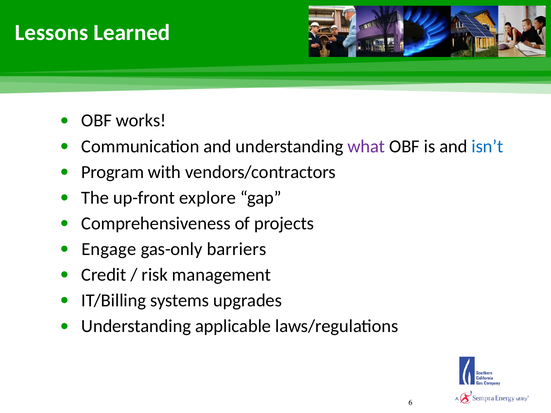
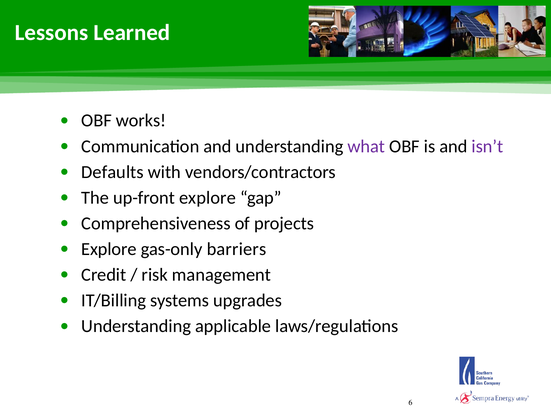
isn’t colour: blue -> purple
Program: Program -> Defaults
Engage at (109, 249): Engage -> Explore
